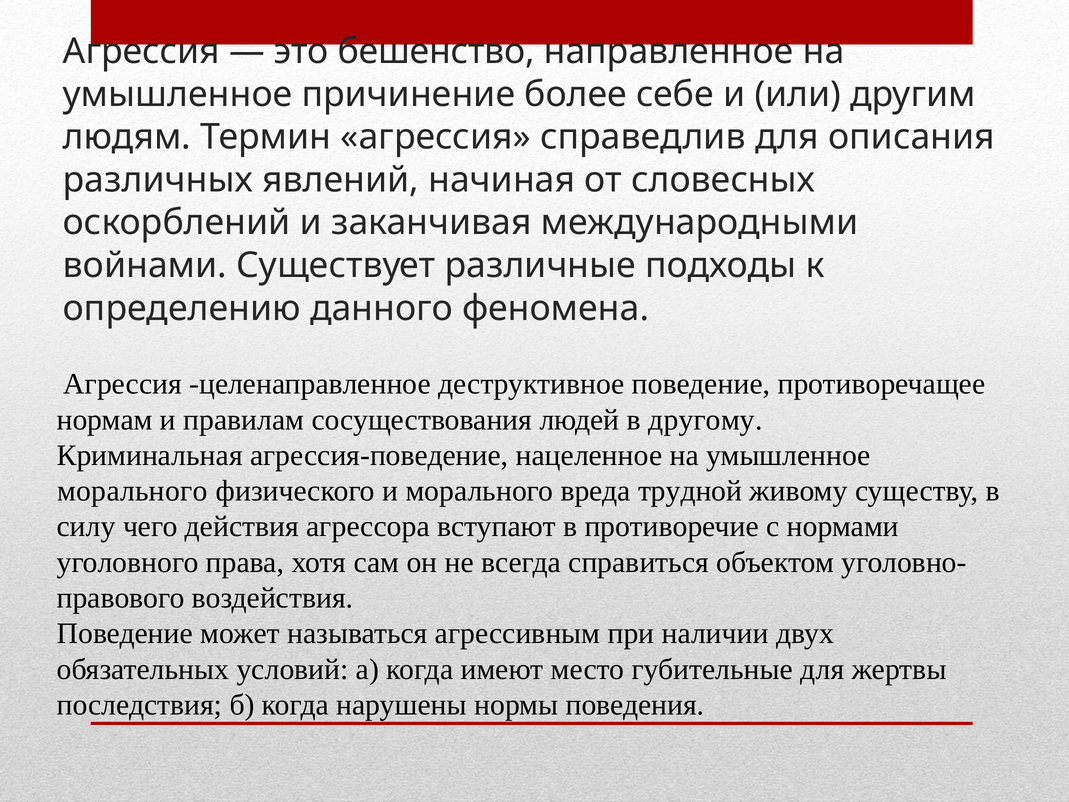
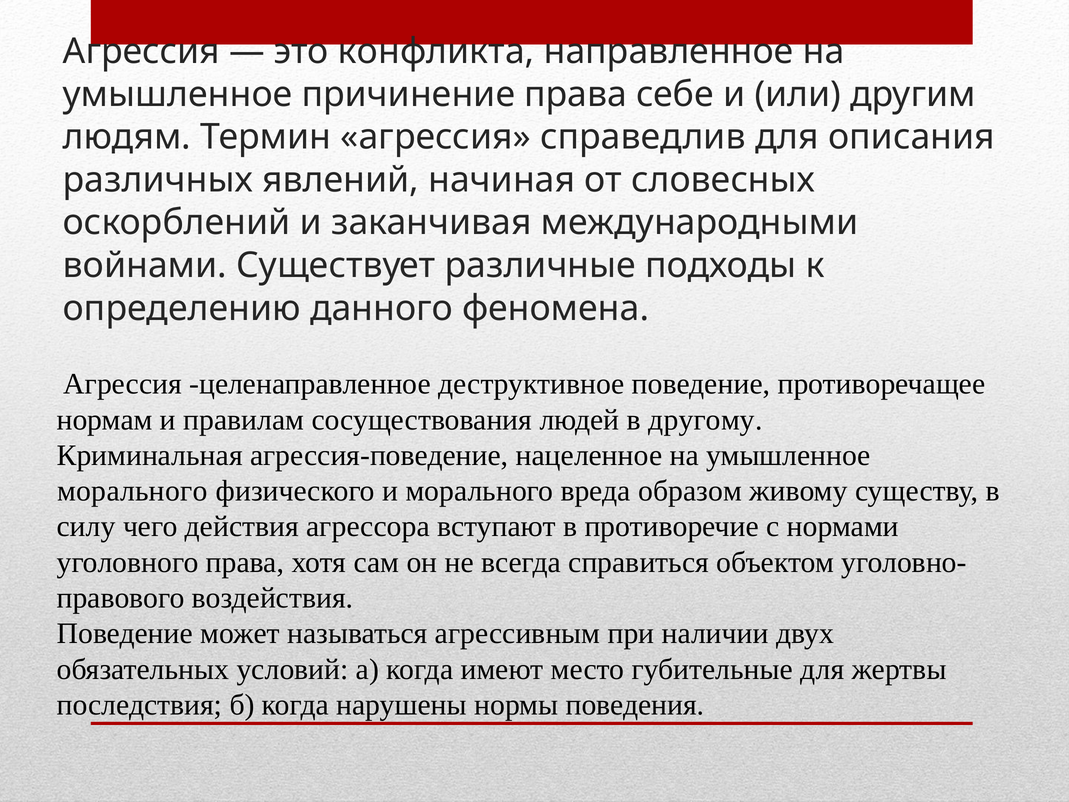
бешенство: бешенство -> конфликта
причинение более: более -> права
трудной: трудной -> образом
